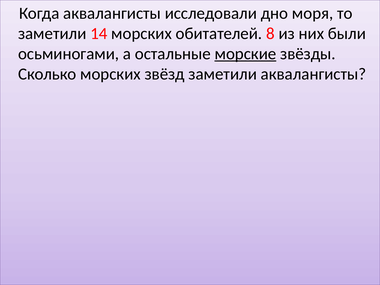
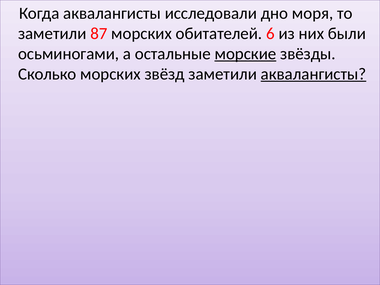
14: 14 -> 87
8: 8 -> 6
аквалангисты at (313, 74) underline: none -> present
